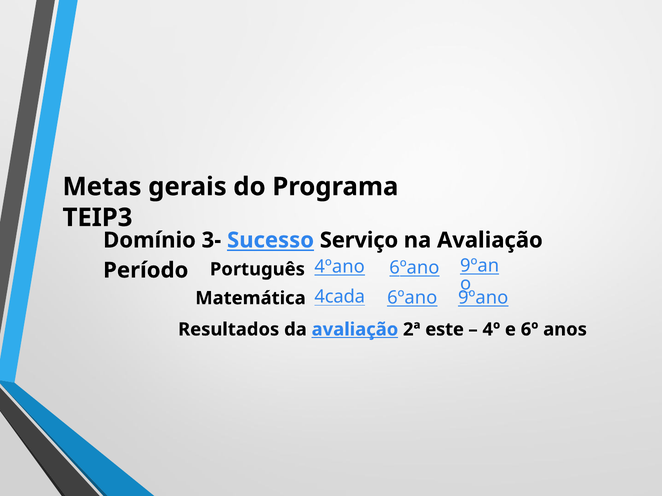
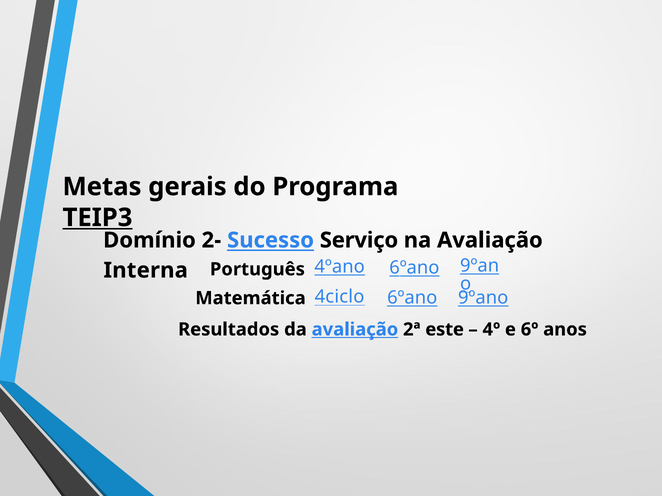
TEIP3 underline: none -> present
3-: 3- -> 2-
Período: Período -> Interna
4cada: 4cada -> 4ciclo
